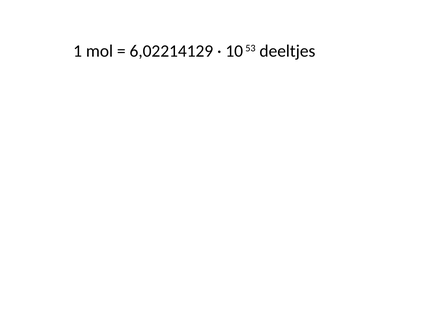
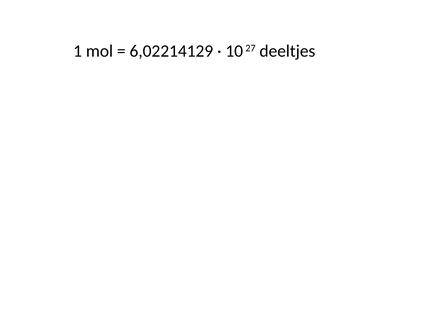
53: 53 -> 27
